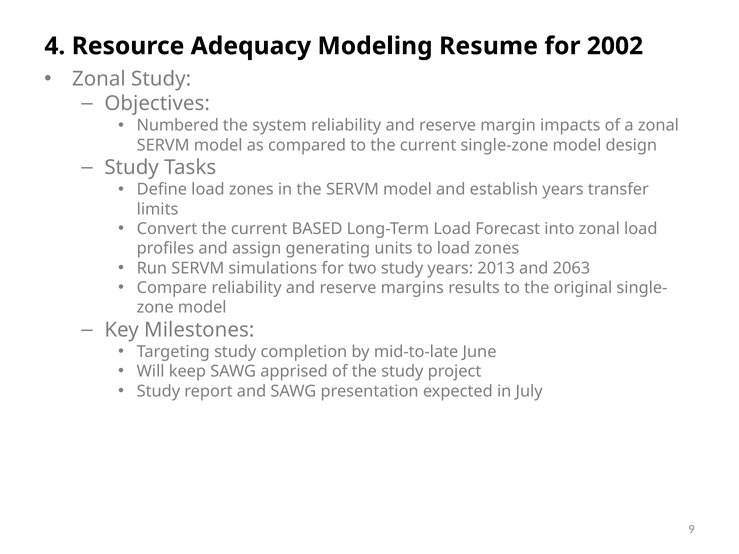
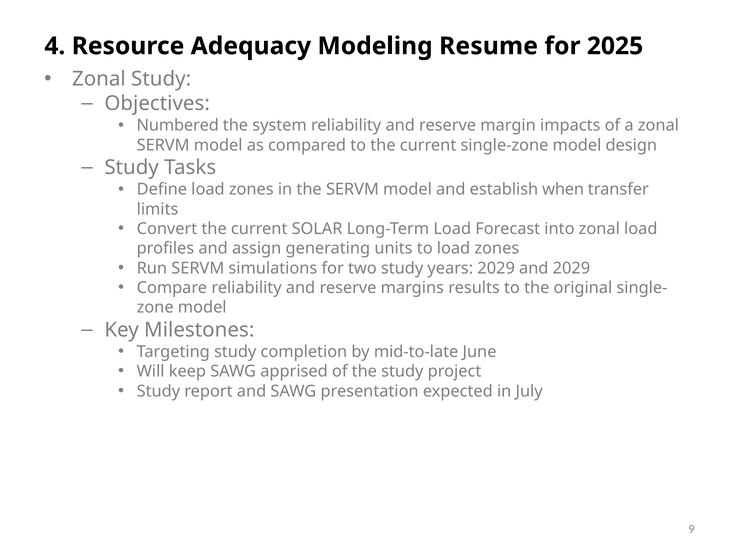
2002: 2002 -> 2025
establish years: years -> when
BASED: BASED -> SOLAR
years 2013: 2013 -> 2029
and 2063: 2063 -> 2029
